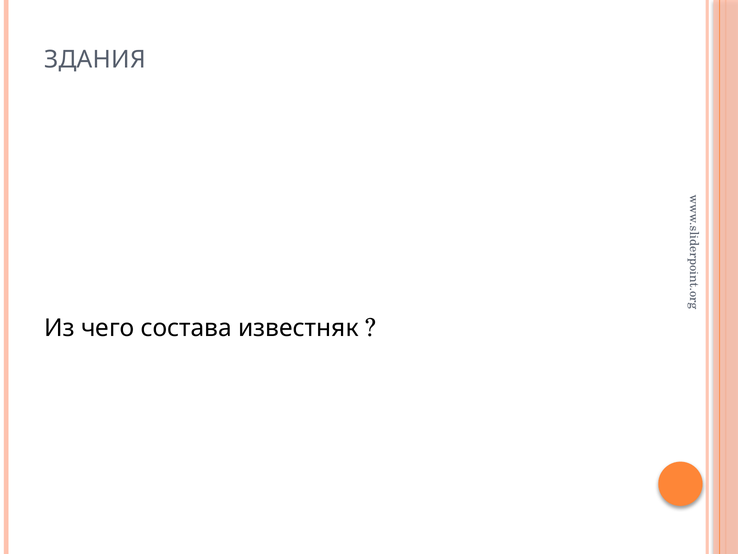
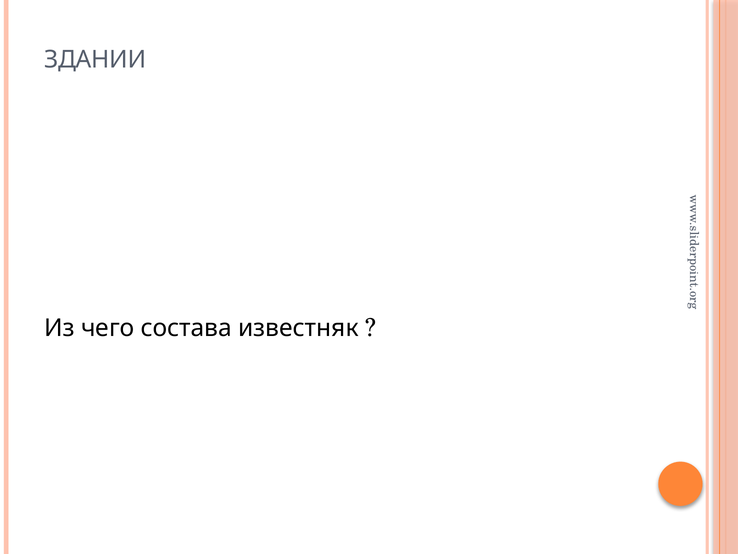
ЗДАНИЯ: ЗДАНИЯ -> ЗДАНИИ
